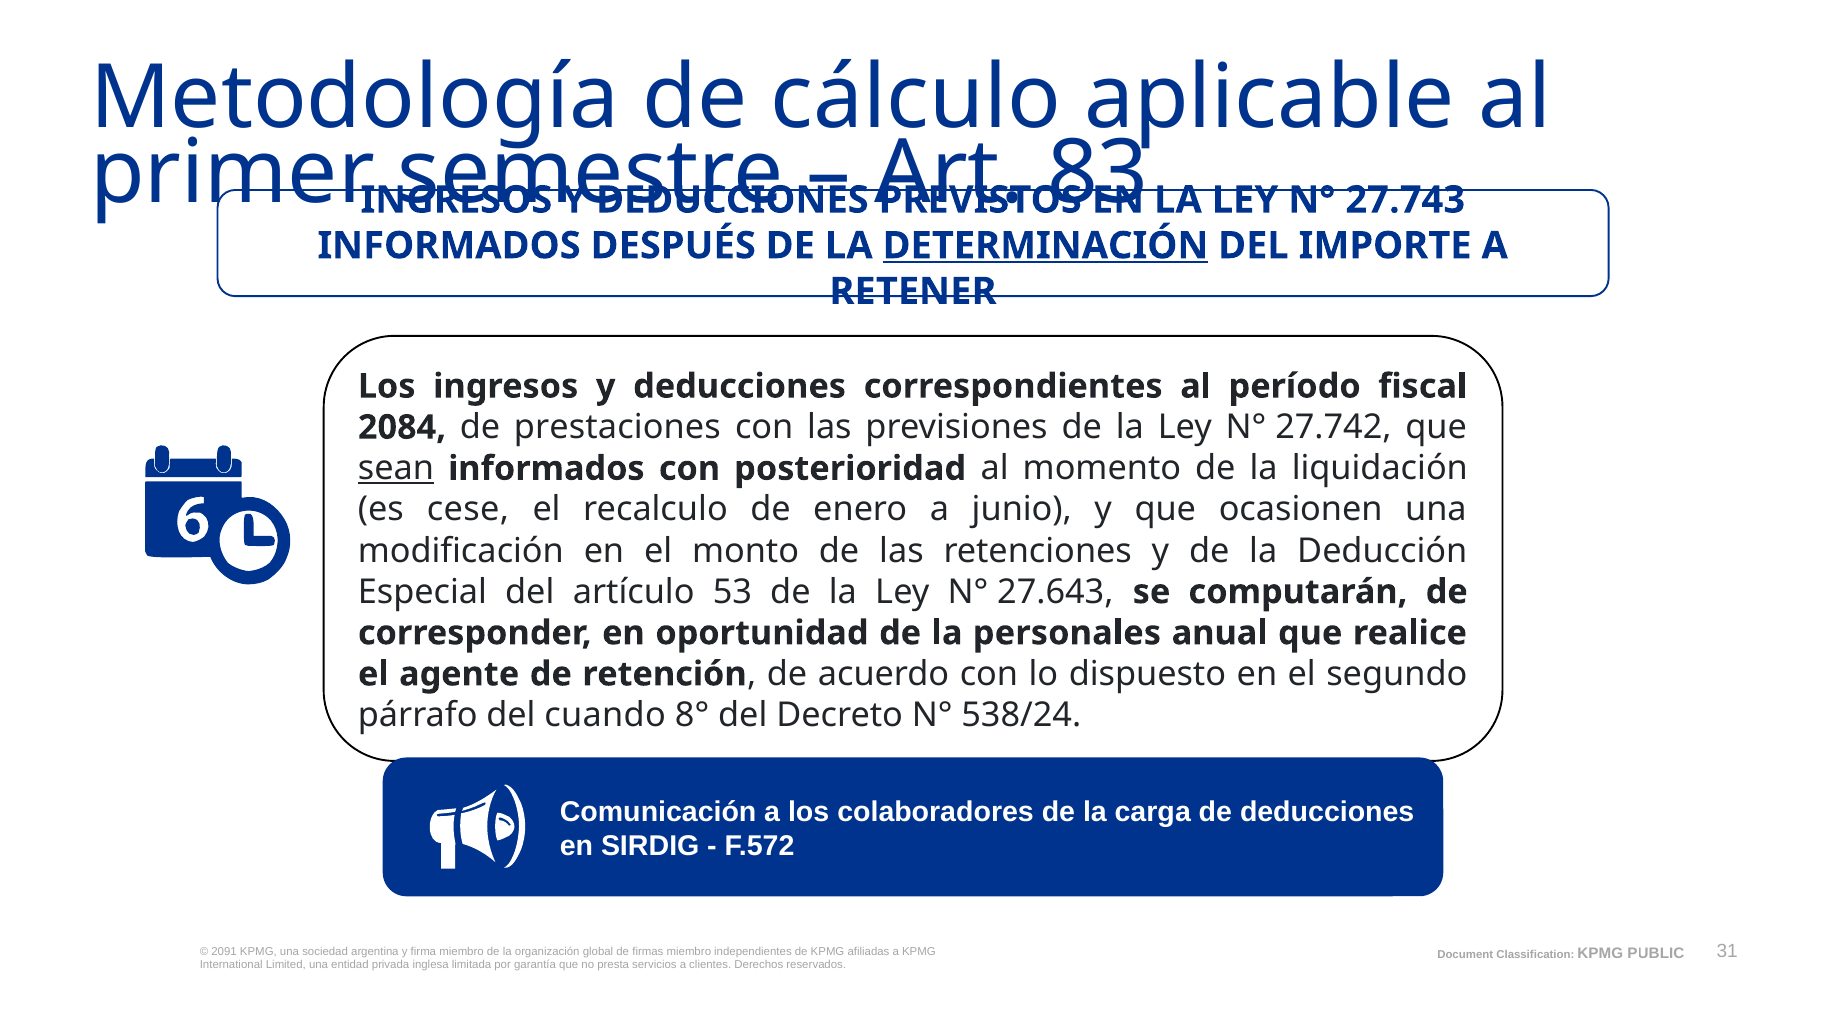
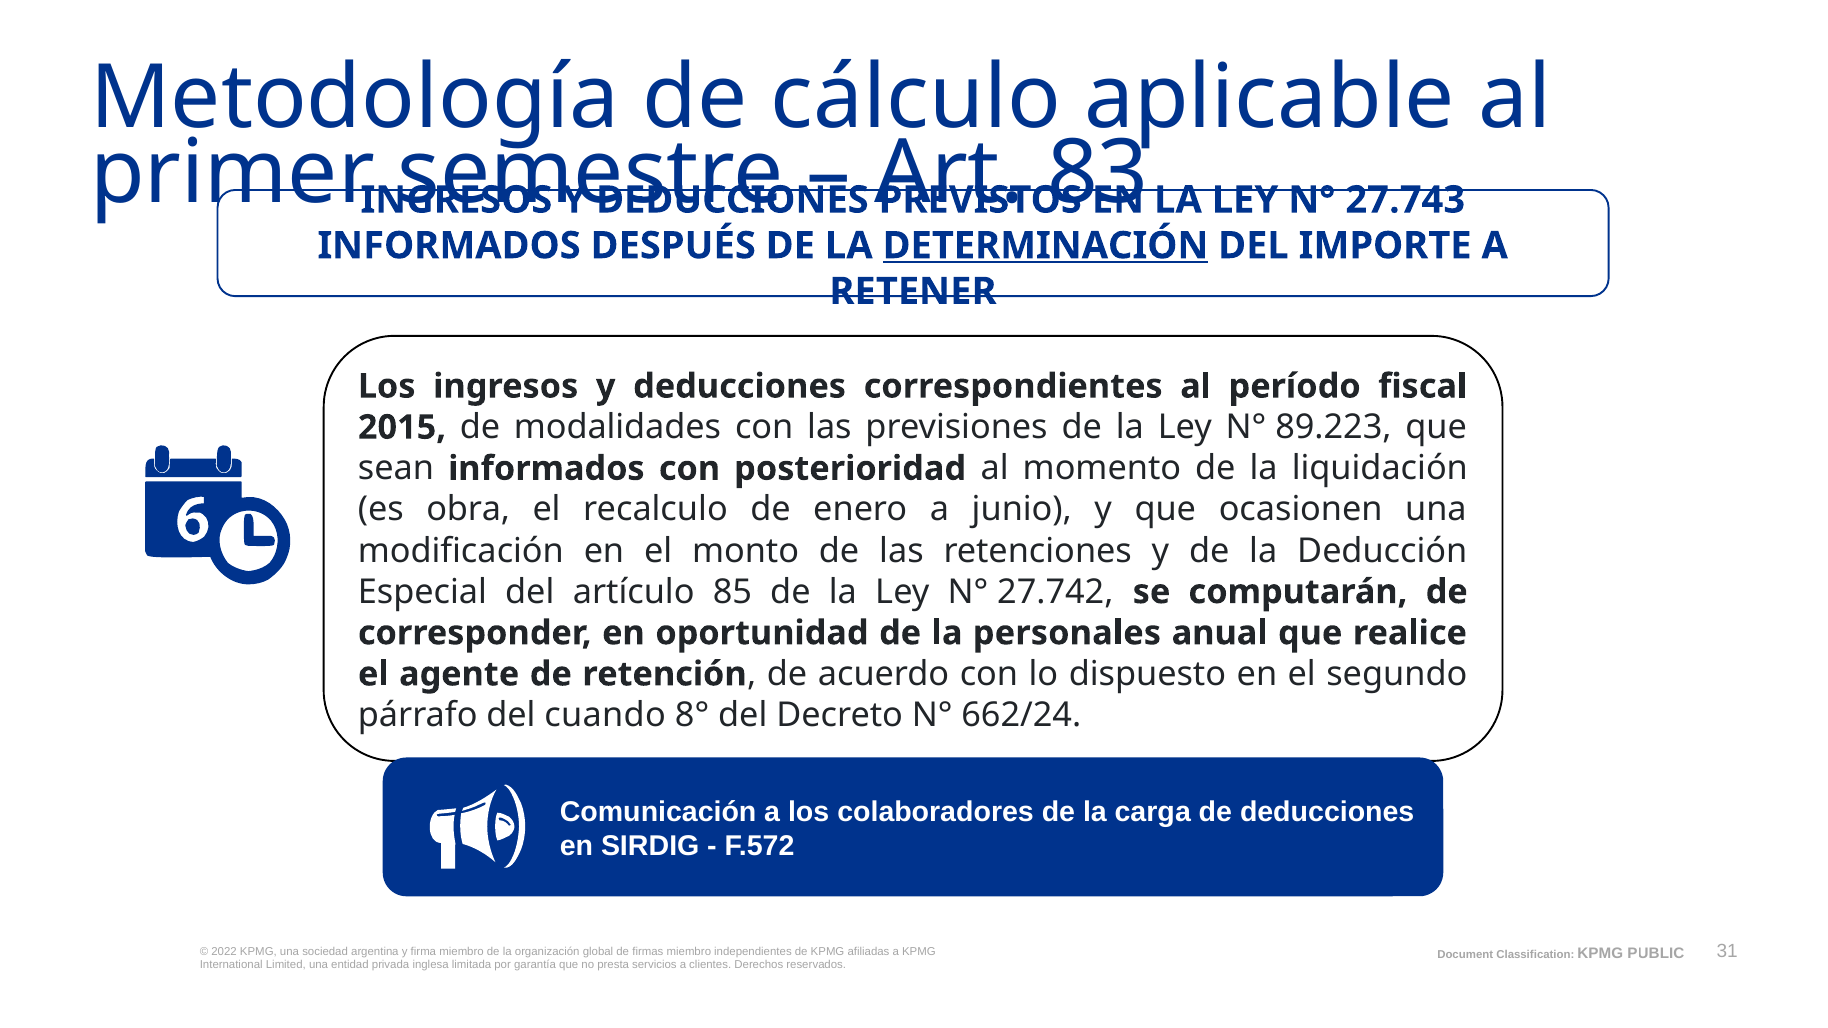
2084: 2084 -> 2015
prestaciones: prestaciones -> modalidades
27.742: 27.742 -> 89.223
sean underline: present -> none
cese: cese -> obra
53: 53 -> 85
27.643: 27.643 -> 27.742
538/24: 538/24 -> 662/24
2091: 2091 -> 2022
